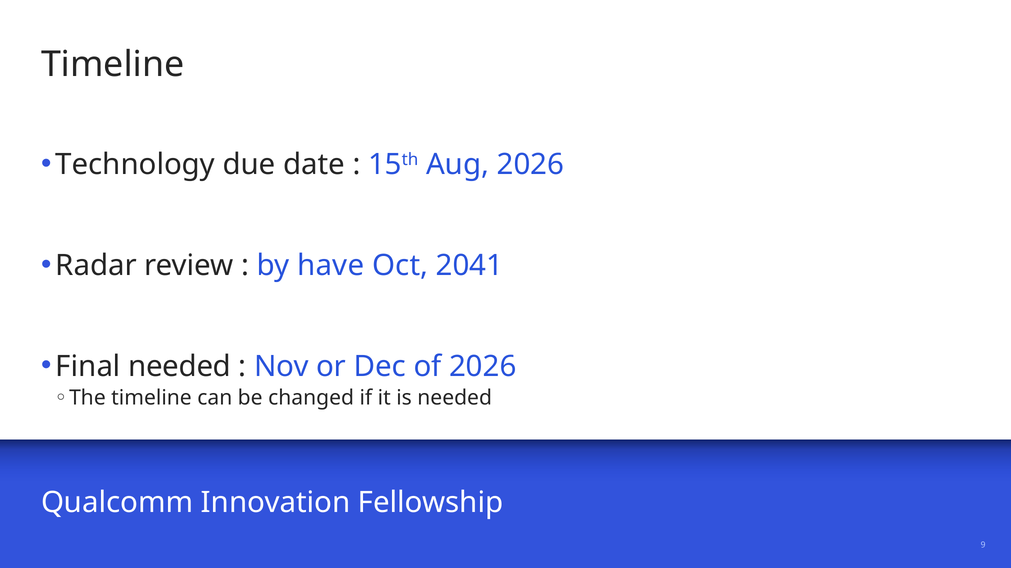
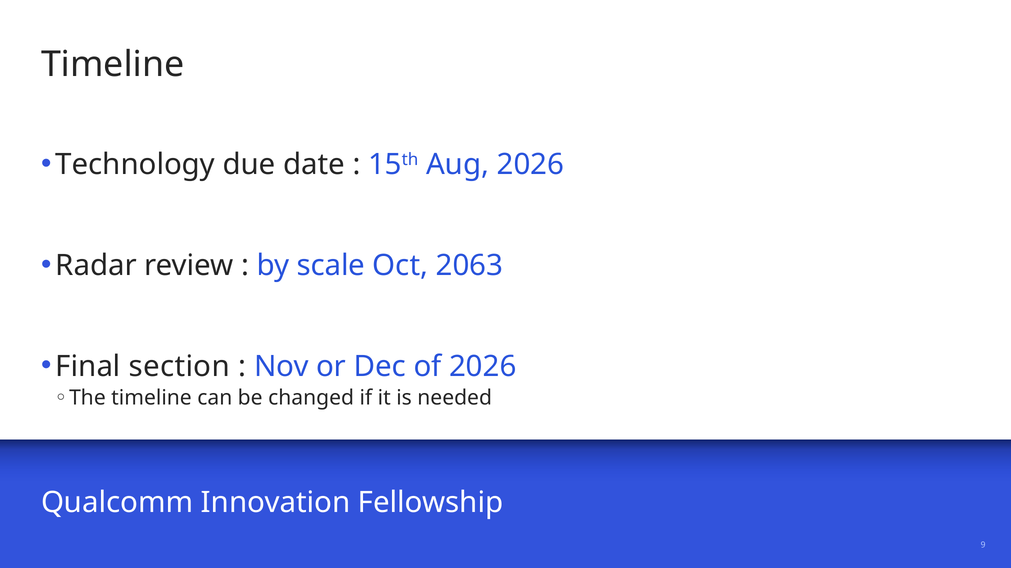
have: have -> scale
2041: 2041 -> 2063
Final needed: needed -> section
